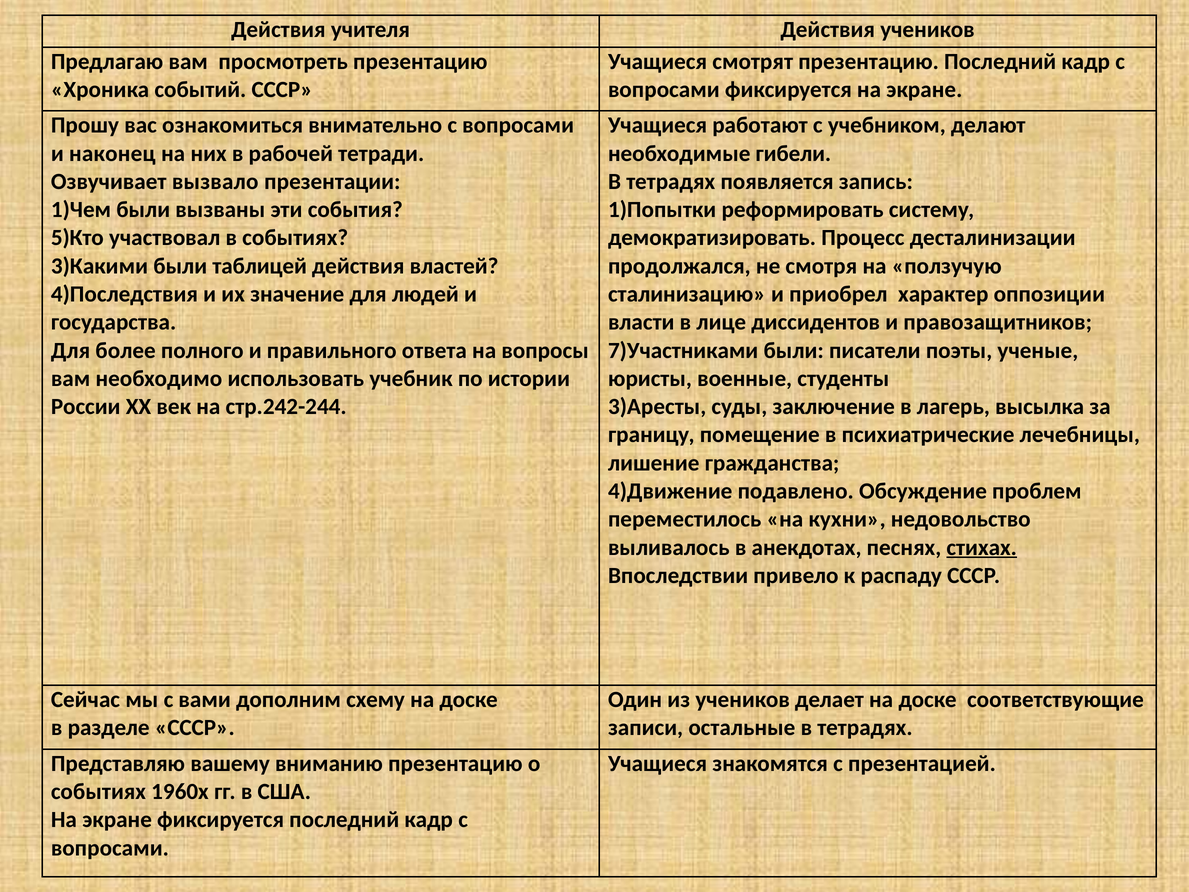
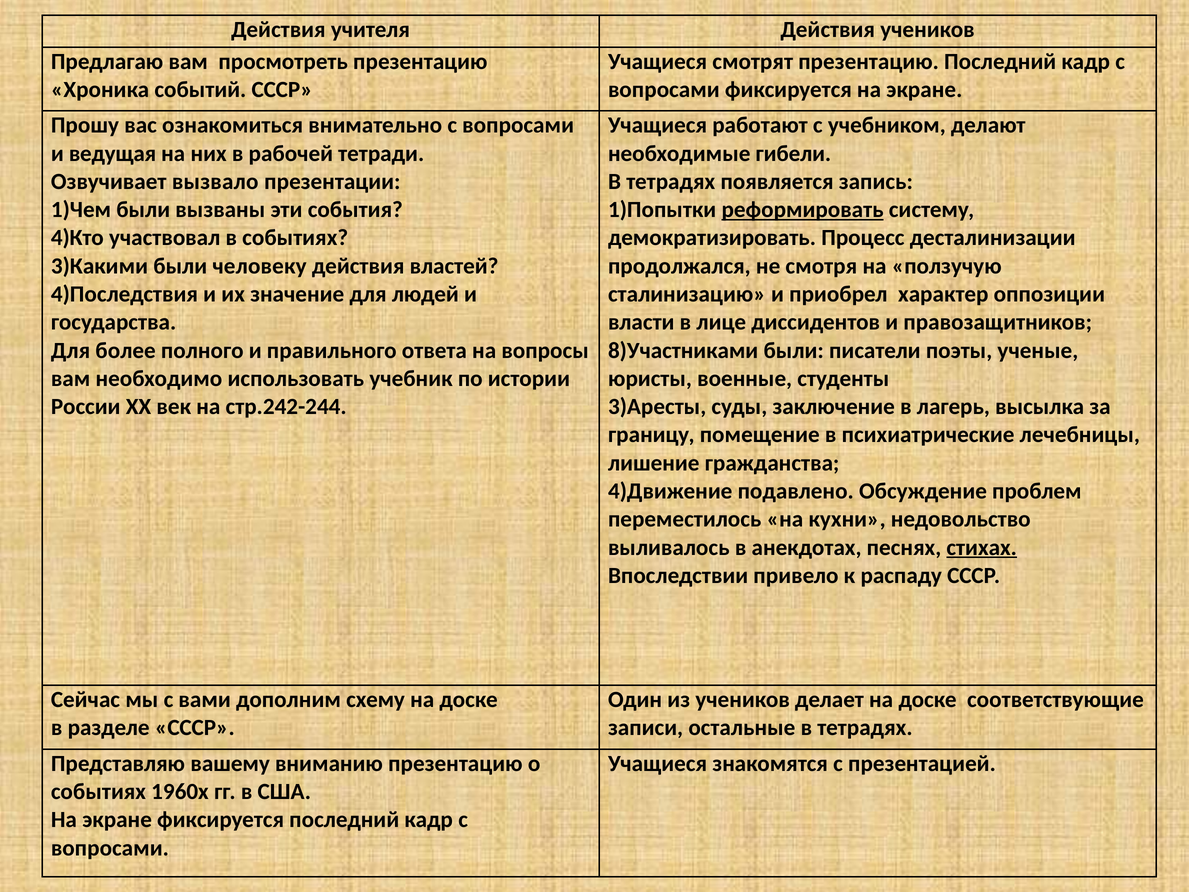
наконец: наконец -> ведущая
реформировать underline: none -> present
5)Кто: 5)Кто -> 4)Кто
таблицей: таблицей -> человеку
7)Участниками: 7)Участниками -> 8)Участниками
